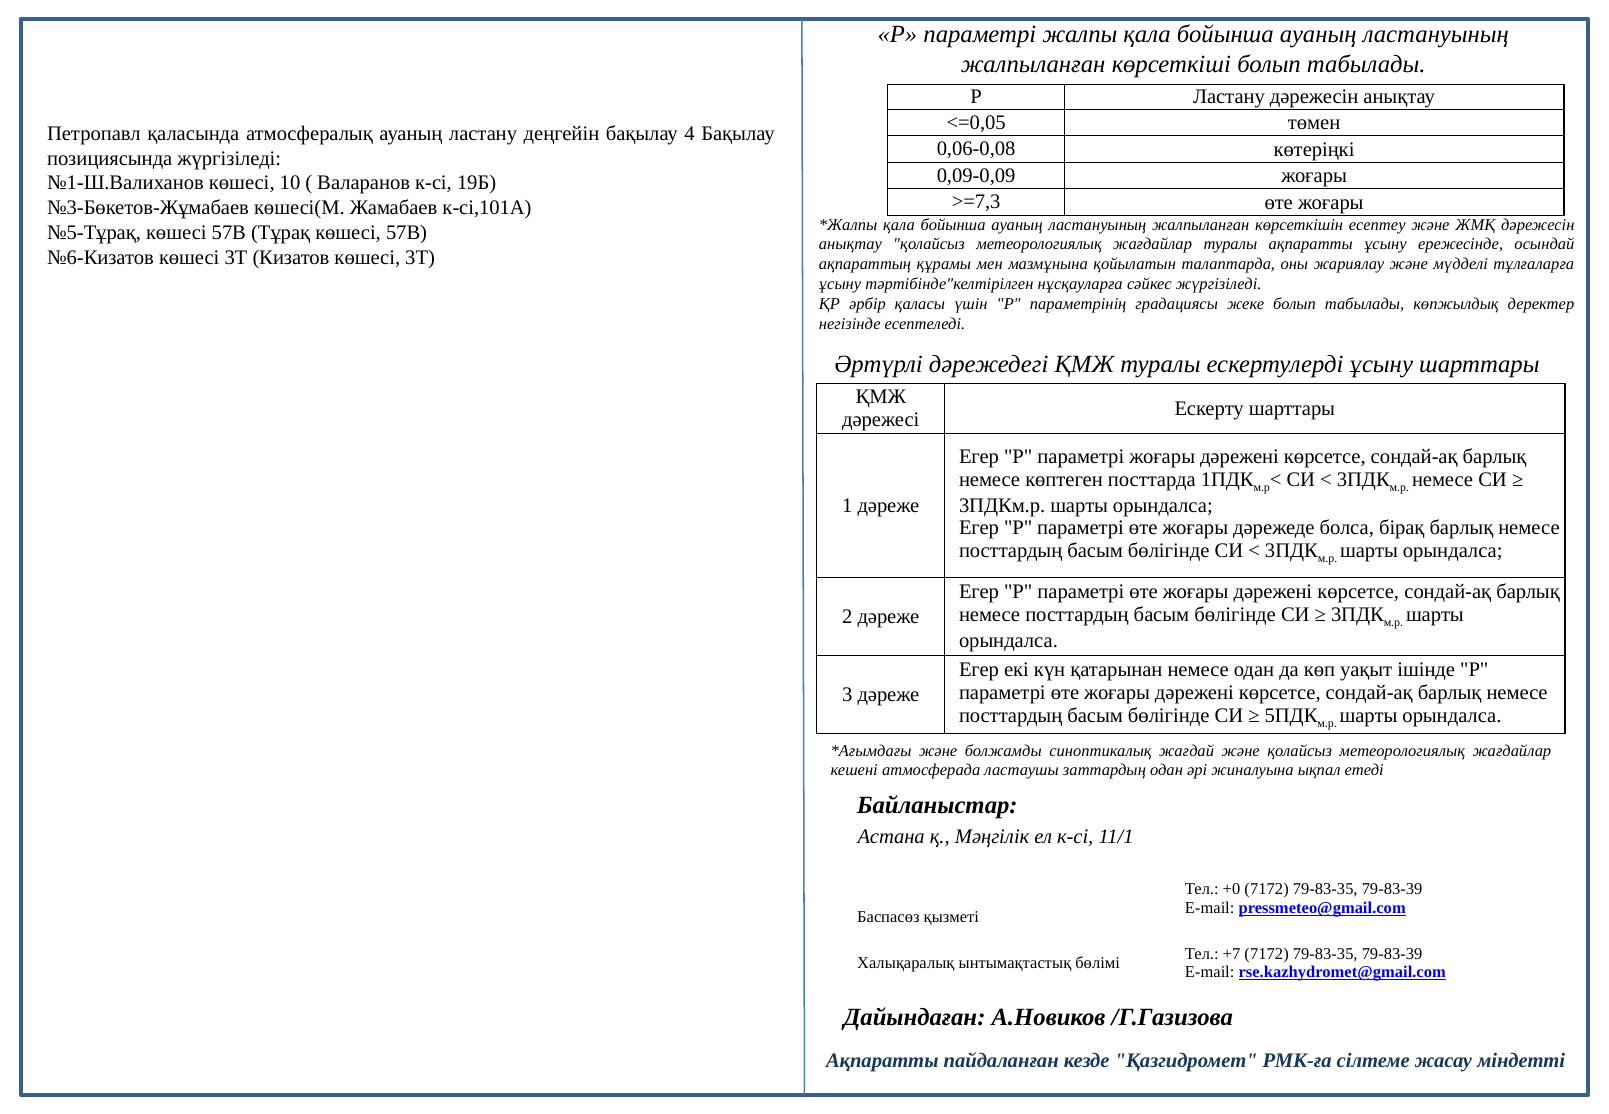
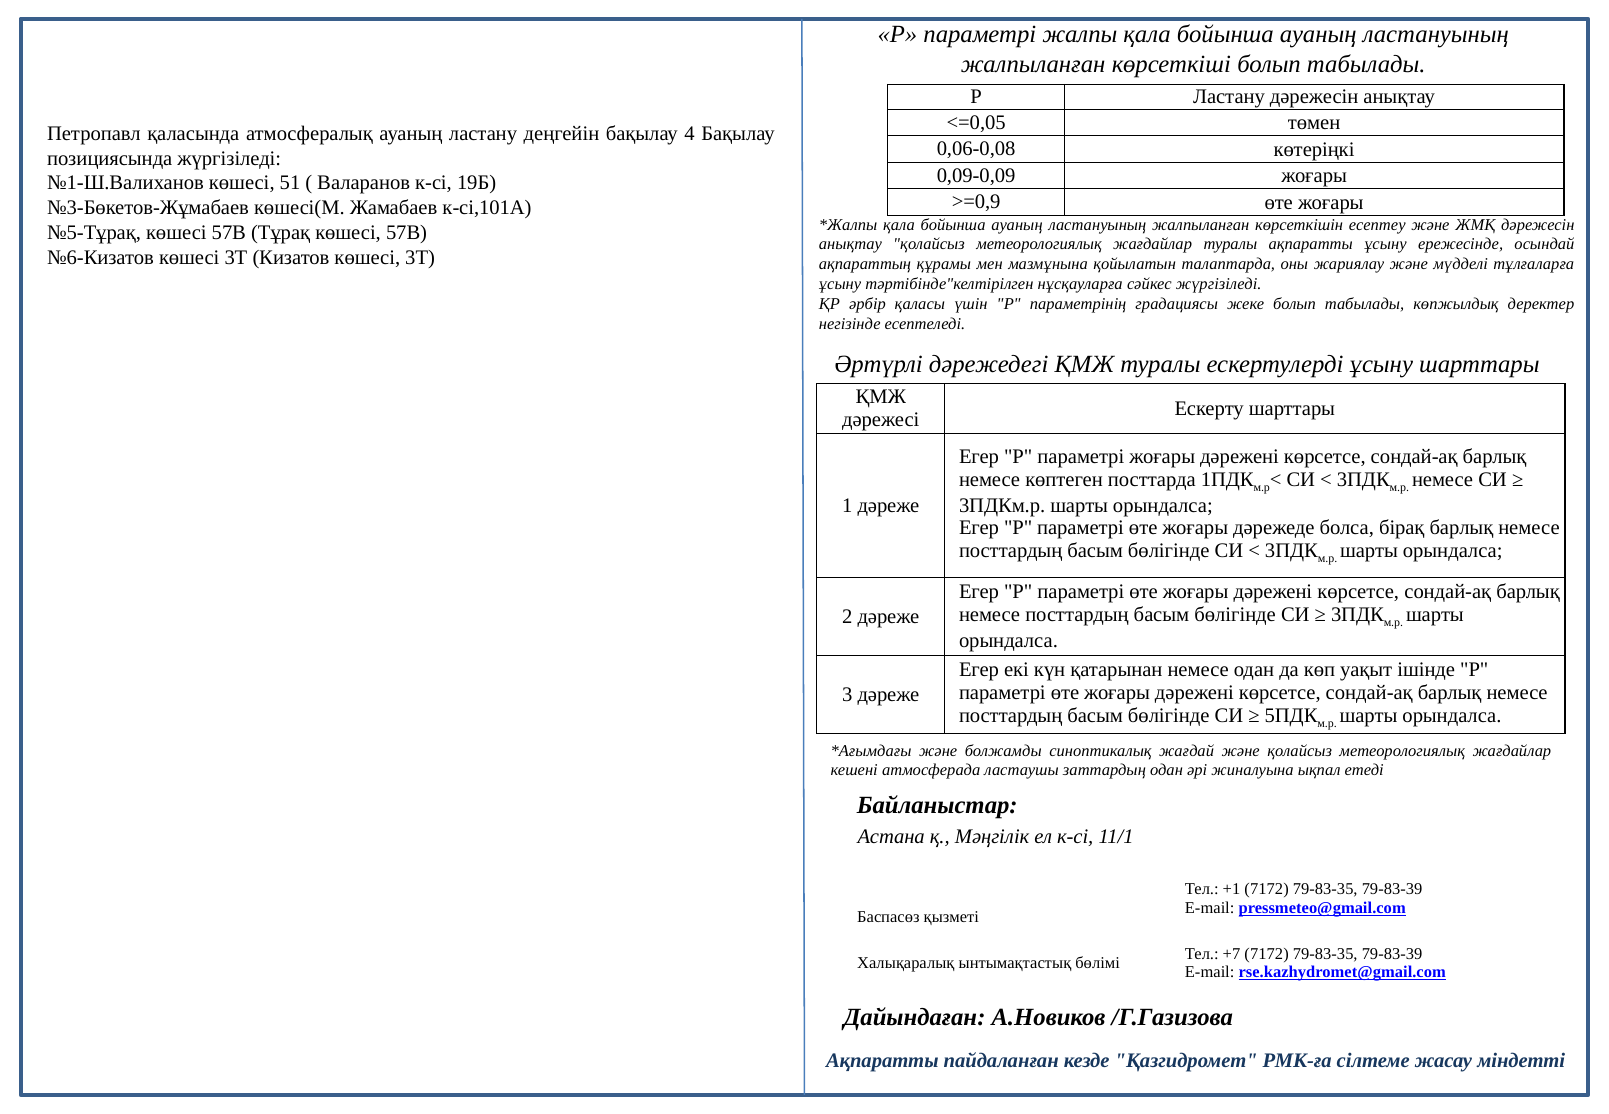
10: 10 -> 51
>=7,3: >=7,3 -> >=0,9
+0: +0 -> +1
